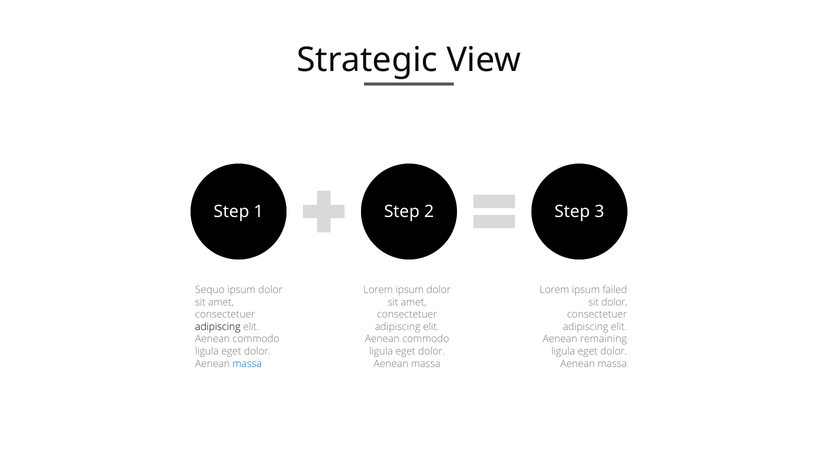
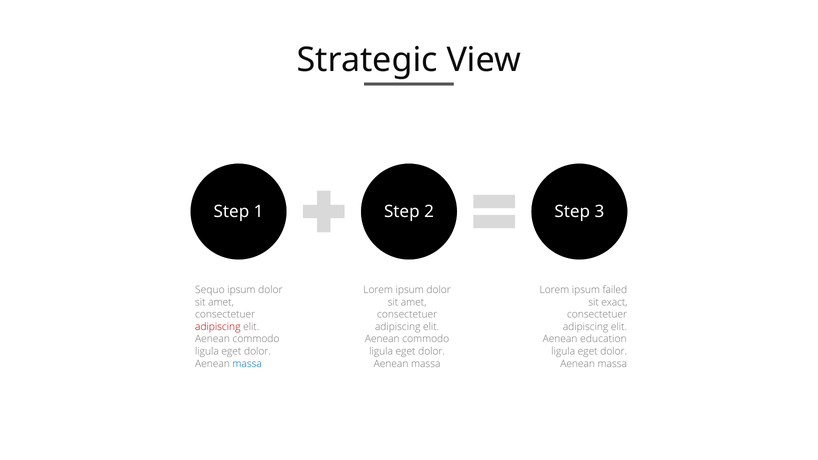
sit dolor: dolor -> exact
adipiscing at (218, 327) colour: black -> red
remaining: remaining -> education
